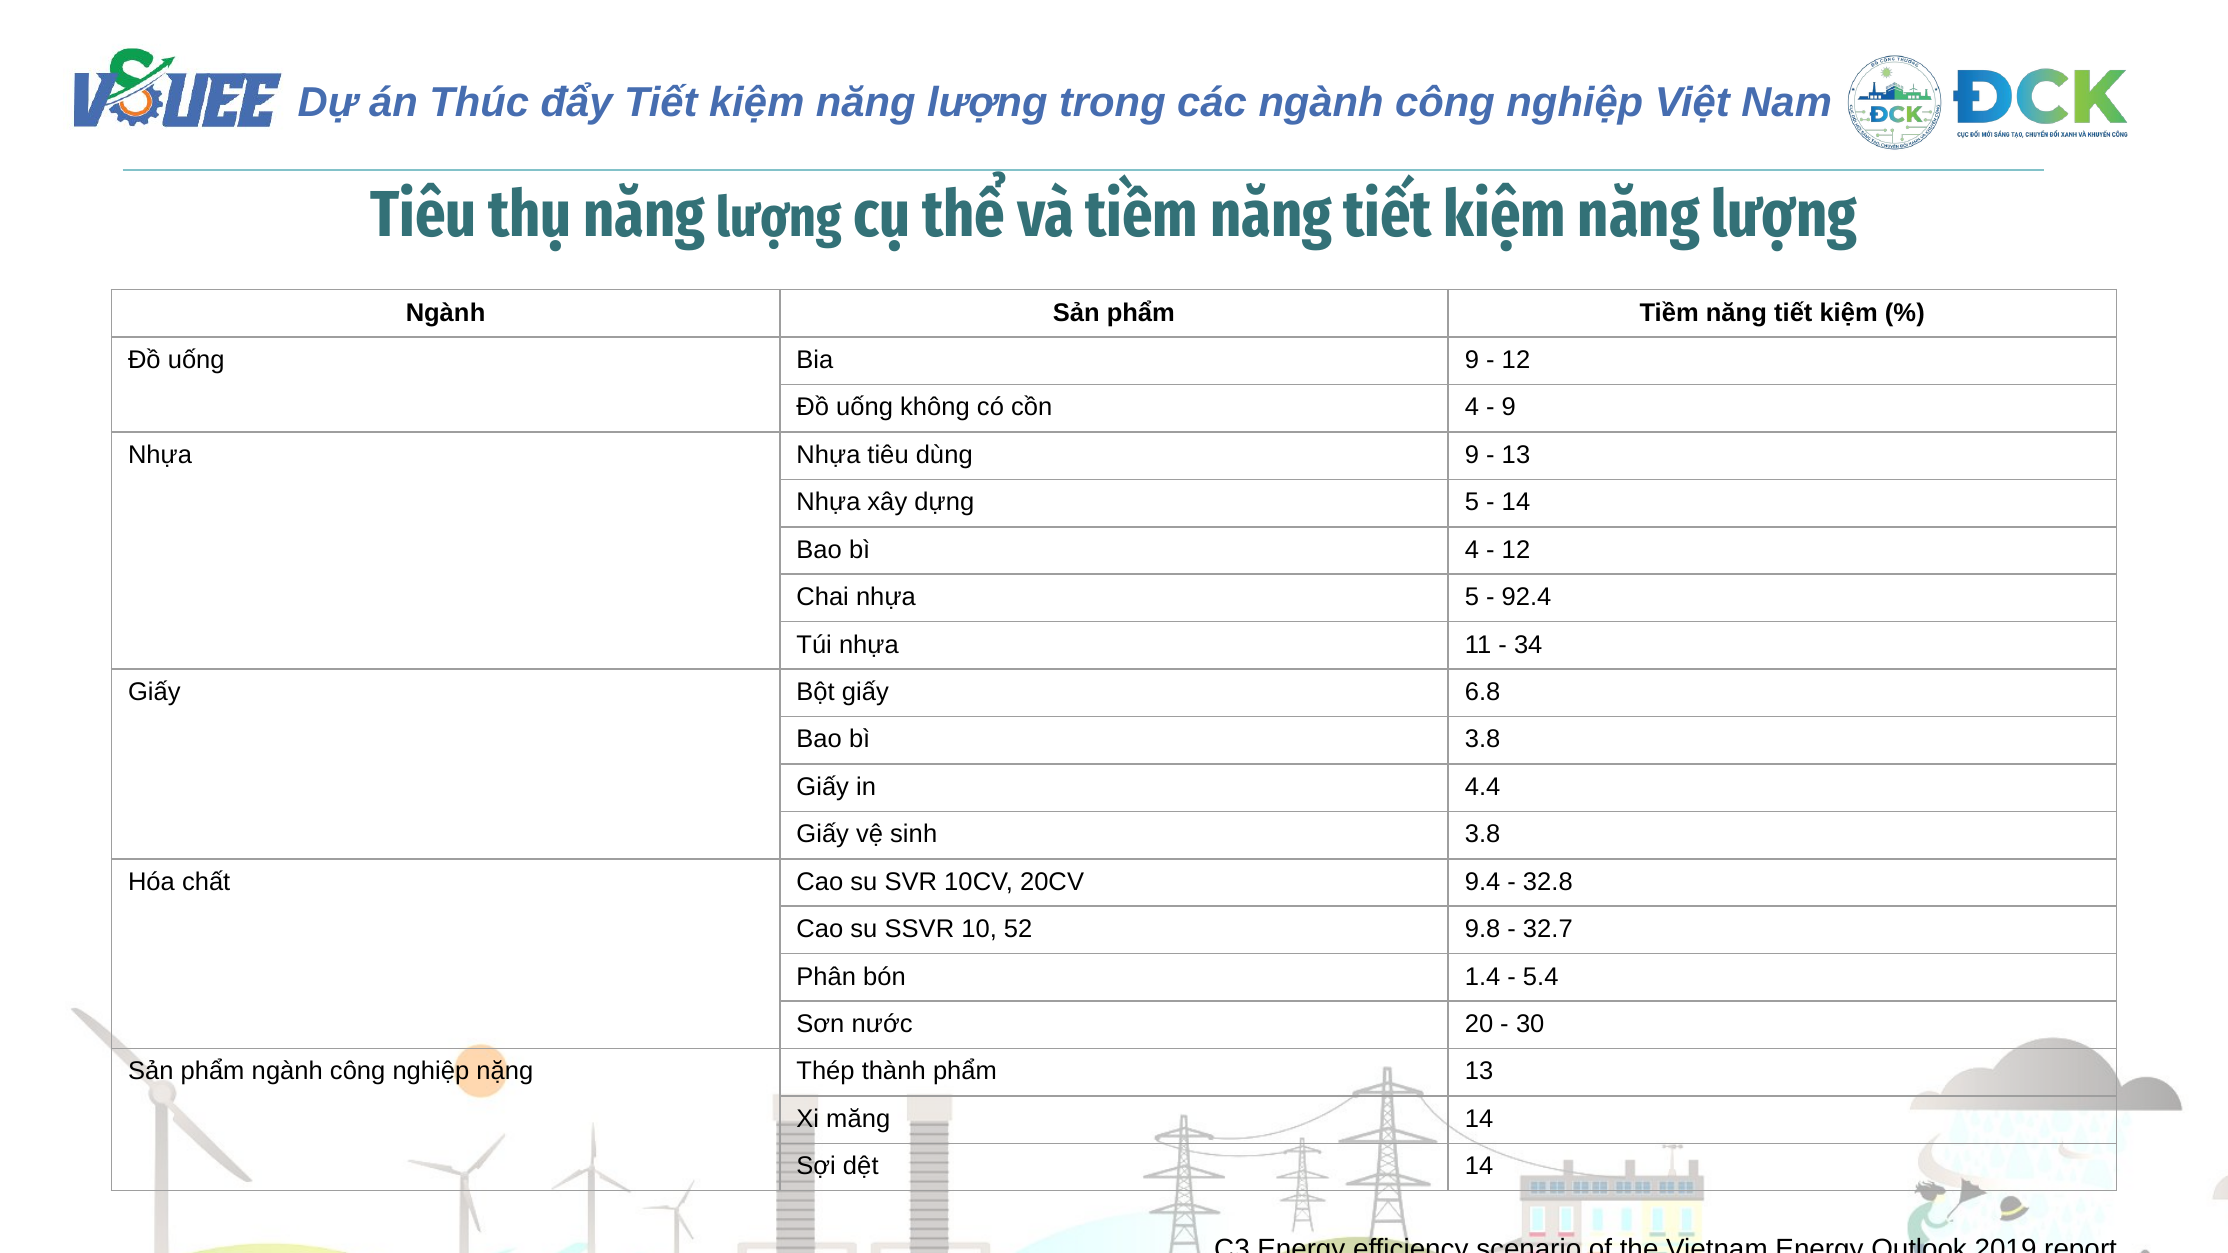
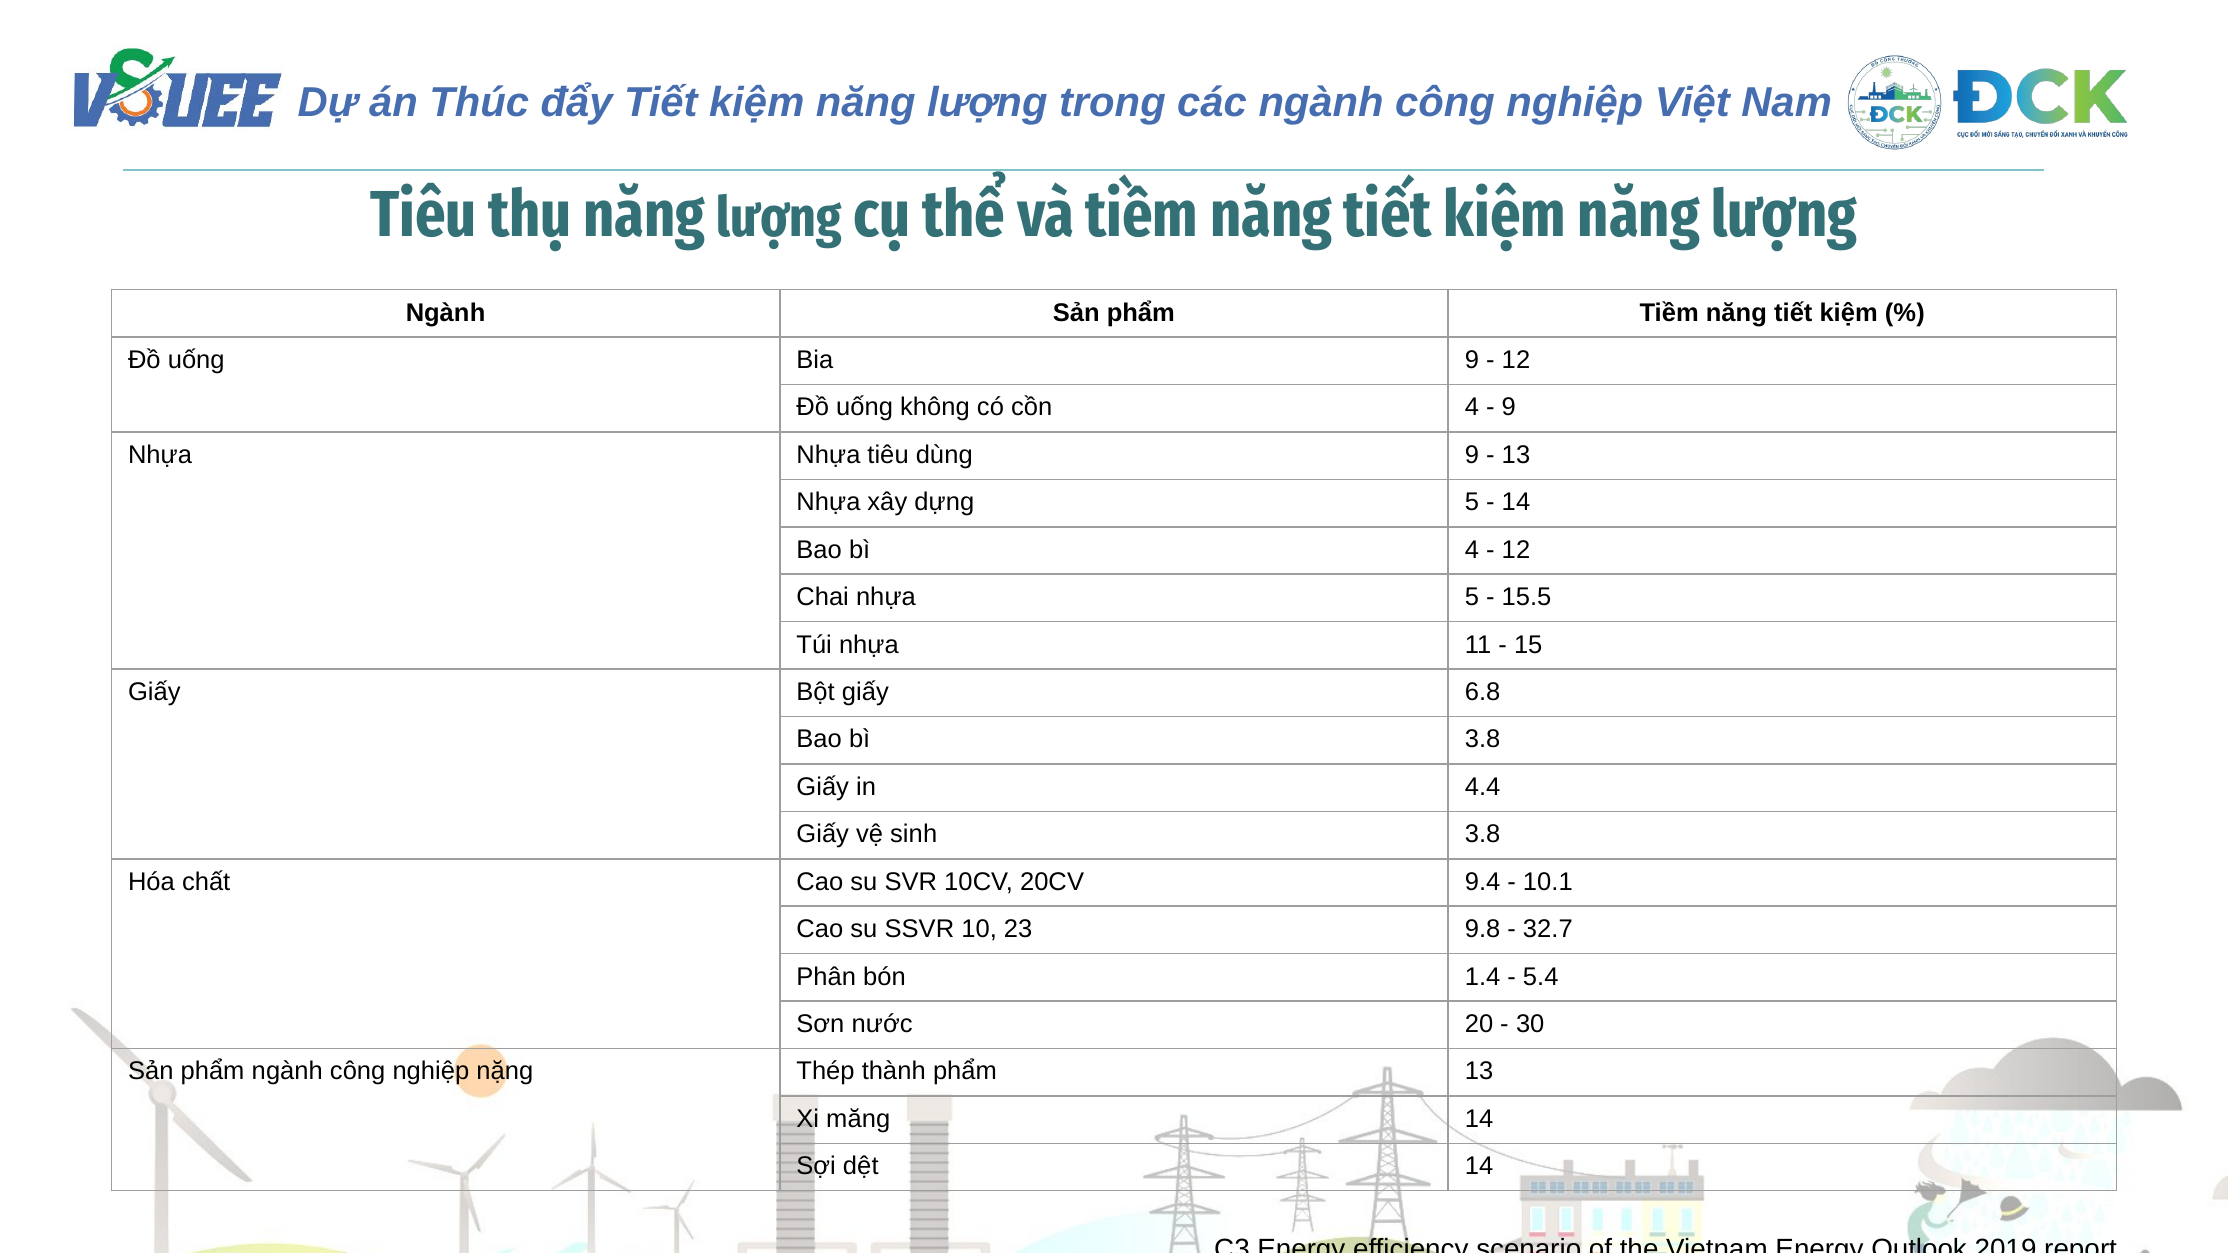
92.4: 92.4 -> 15.5
34: 34 -> 15
32.8: 32.8 -> 10.1
52: 52 -> 23
